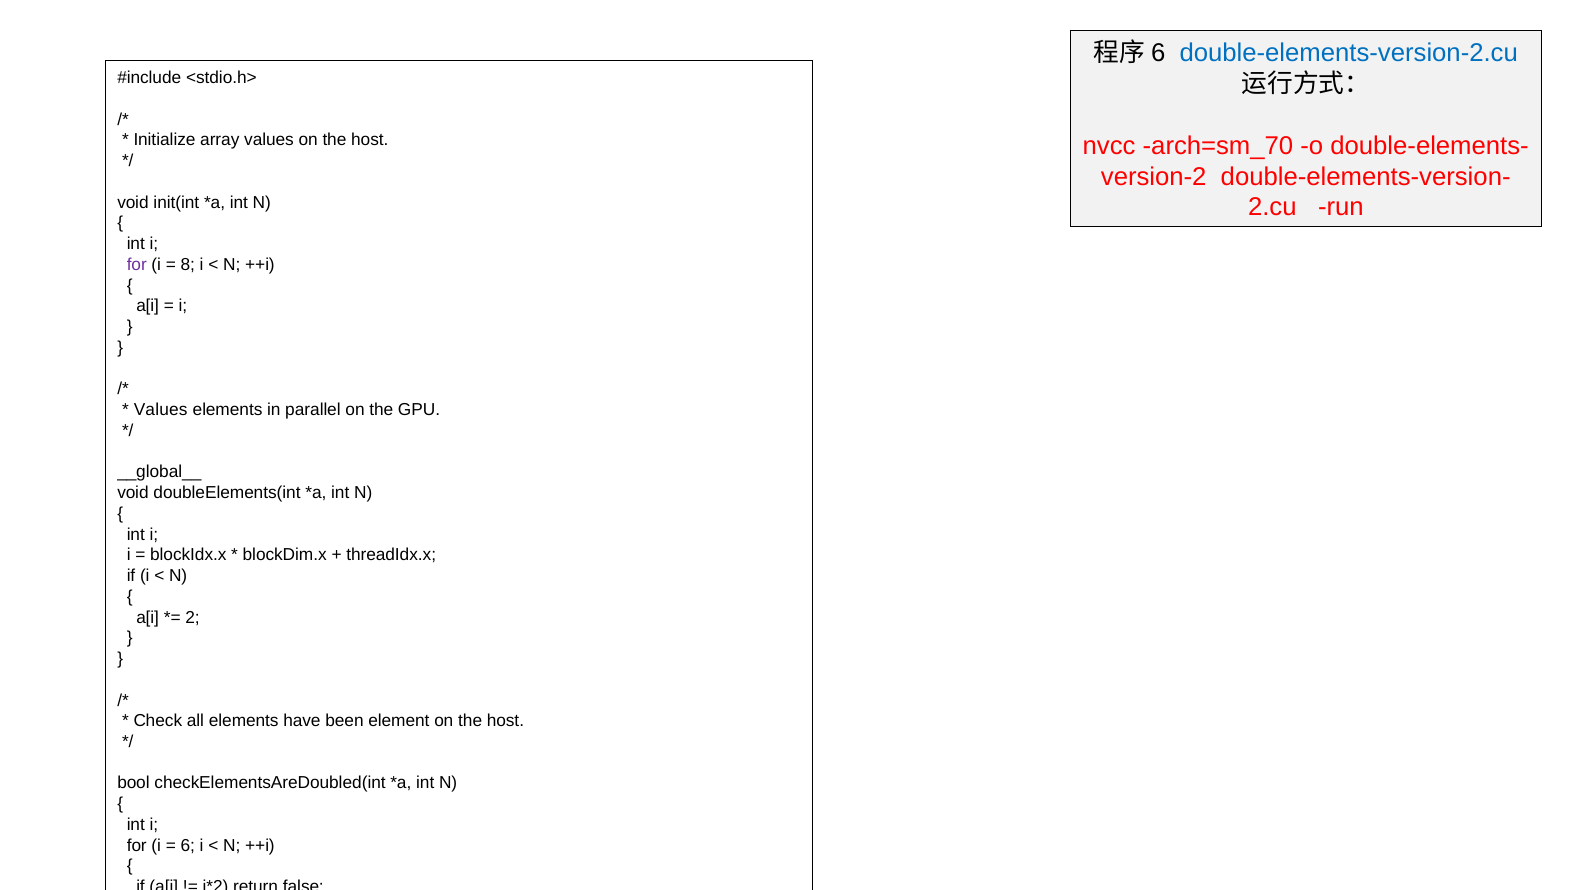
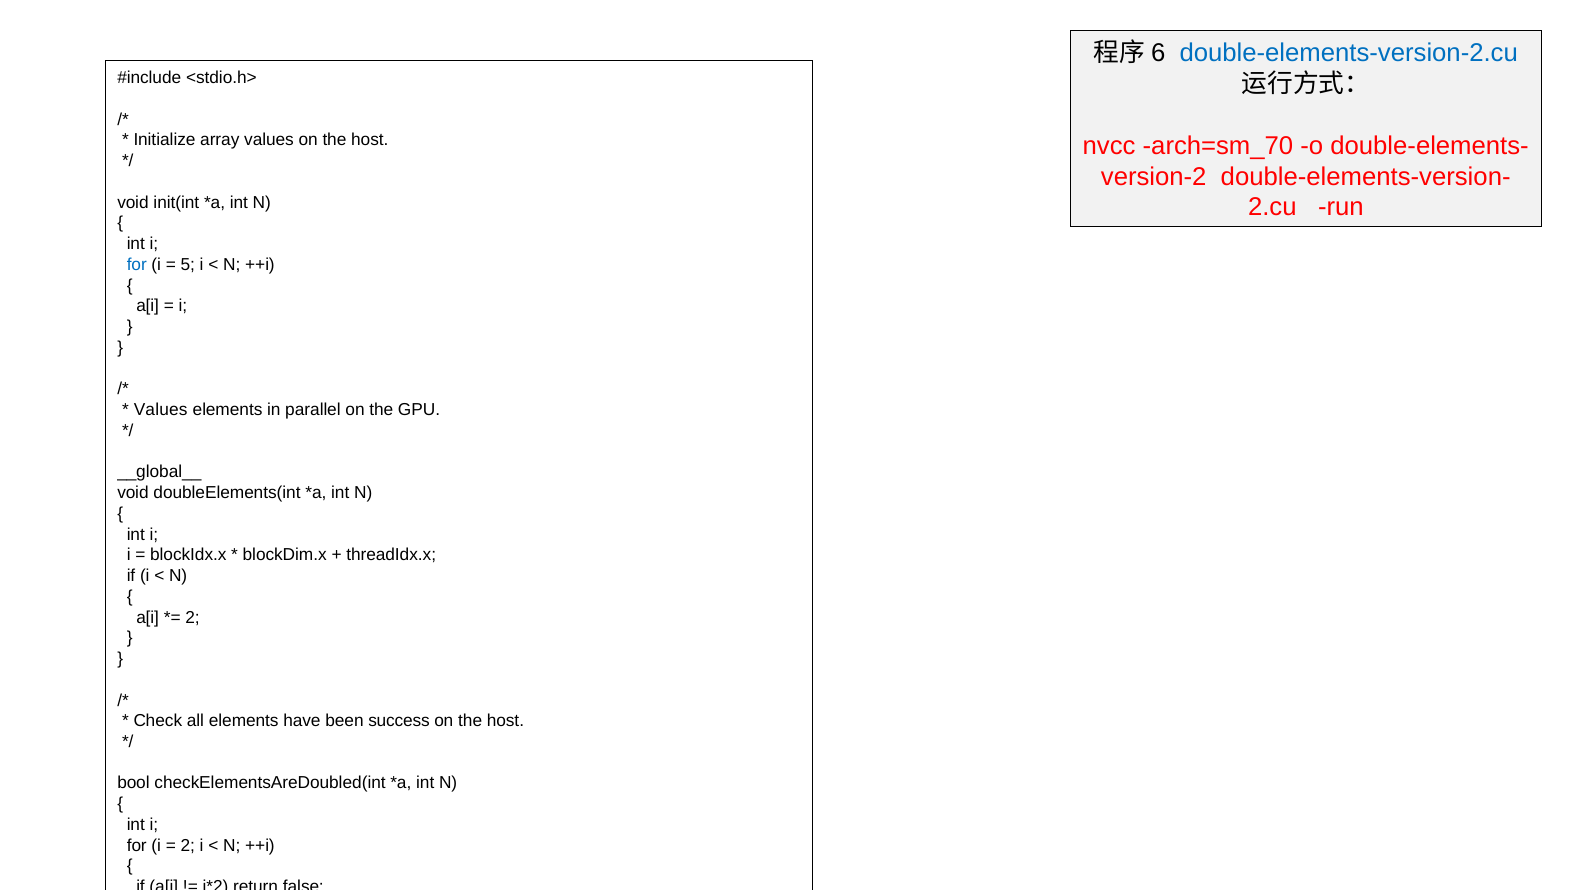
for at (137, 265) colour: purple -> blue
8: 8 -> 5
element: element -> success
6 at (188, 846): 6 -> 2
